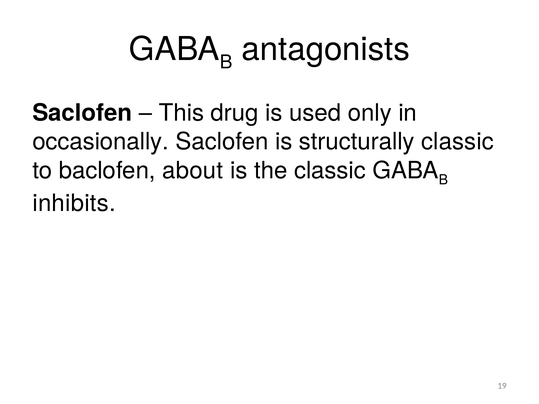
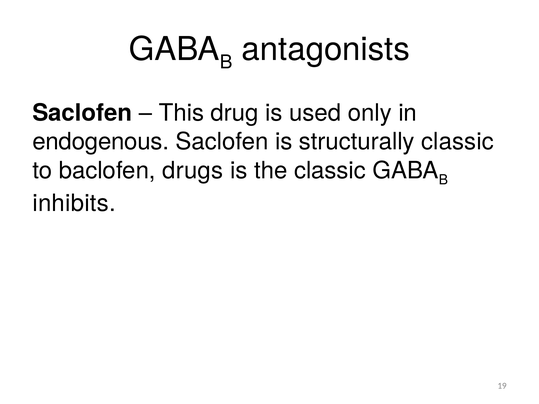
occasionally: occasionally -> endogenous
about: about -> drugs
